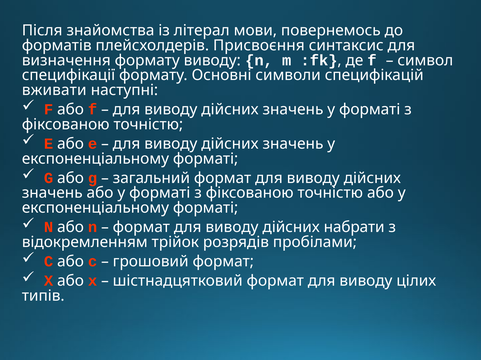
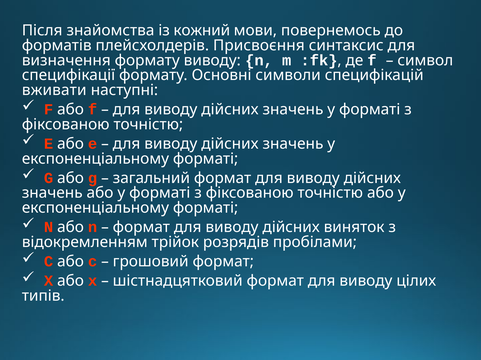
літерал: літерал -> кожний
набрати: набрати -> виняток
